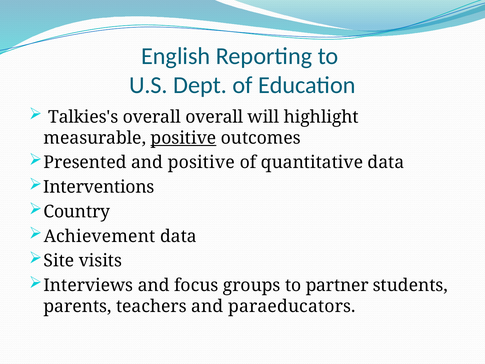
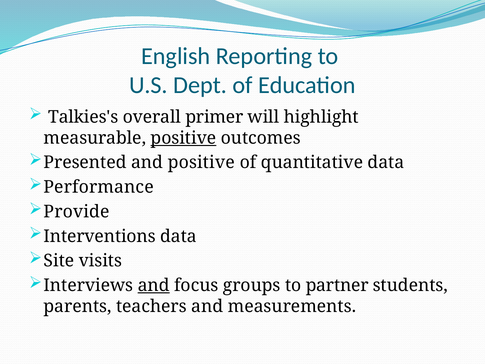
overall overall: overall -> primer
Interventions: Interventions -> Performance
Country: Country -> Provide
Achievement: Achievement -> Interventions
and at (154, 285) underline: none -> present
paraeducators: paraeducators -> measurements
